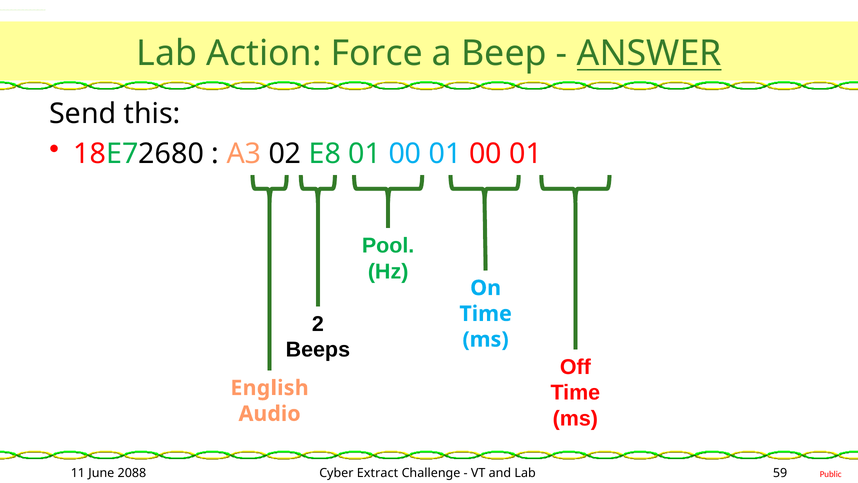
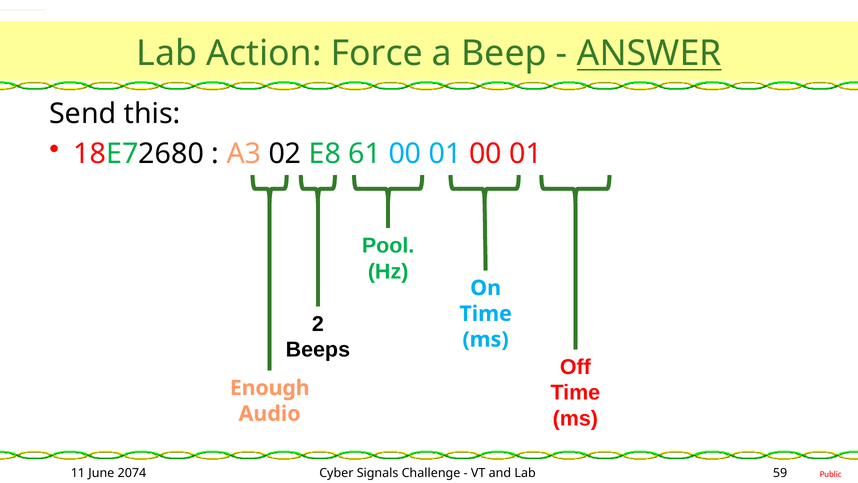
E8 01: 01 -> 61
English: English -> Enough
2088: 2088 -> 2074
Extract: Extract -> Signals
